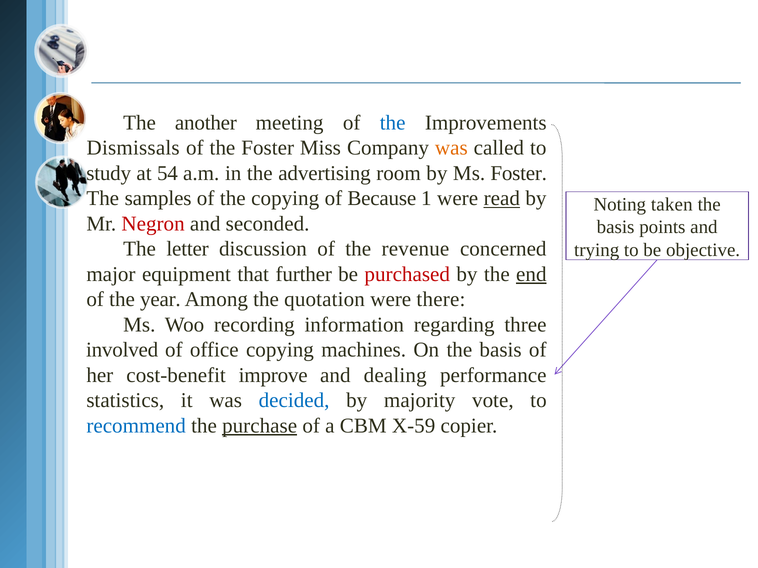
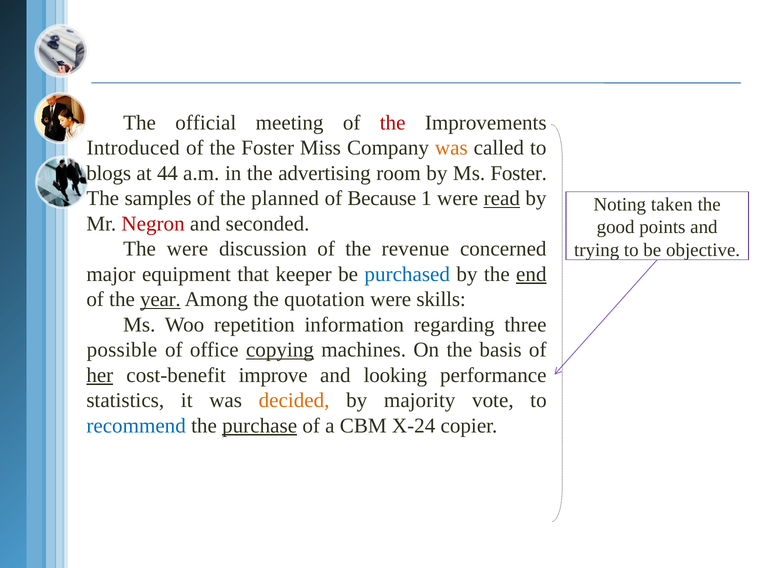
another: another -> official
the at (393, 123) colour: blue -> red
Dismissals: Dismissals -> Introduced
study: study -> blogs
54: 54 -> 44
the copying: copying -> planned
basis at (616, 227): basis -> good
The letter: letter -> were
further: further -> keeper
purchased colour: red -> blue
year underline: none -> present
there: there -> skills
recording: recording -> repetition
involved: involved -> possible
copying at (280, 350) underline: none -> present
her underline: none -> present
dealing: dealing -> looking
decided colour: blue -> orange
X-59: X-59 -> X-24
